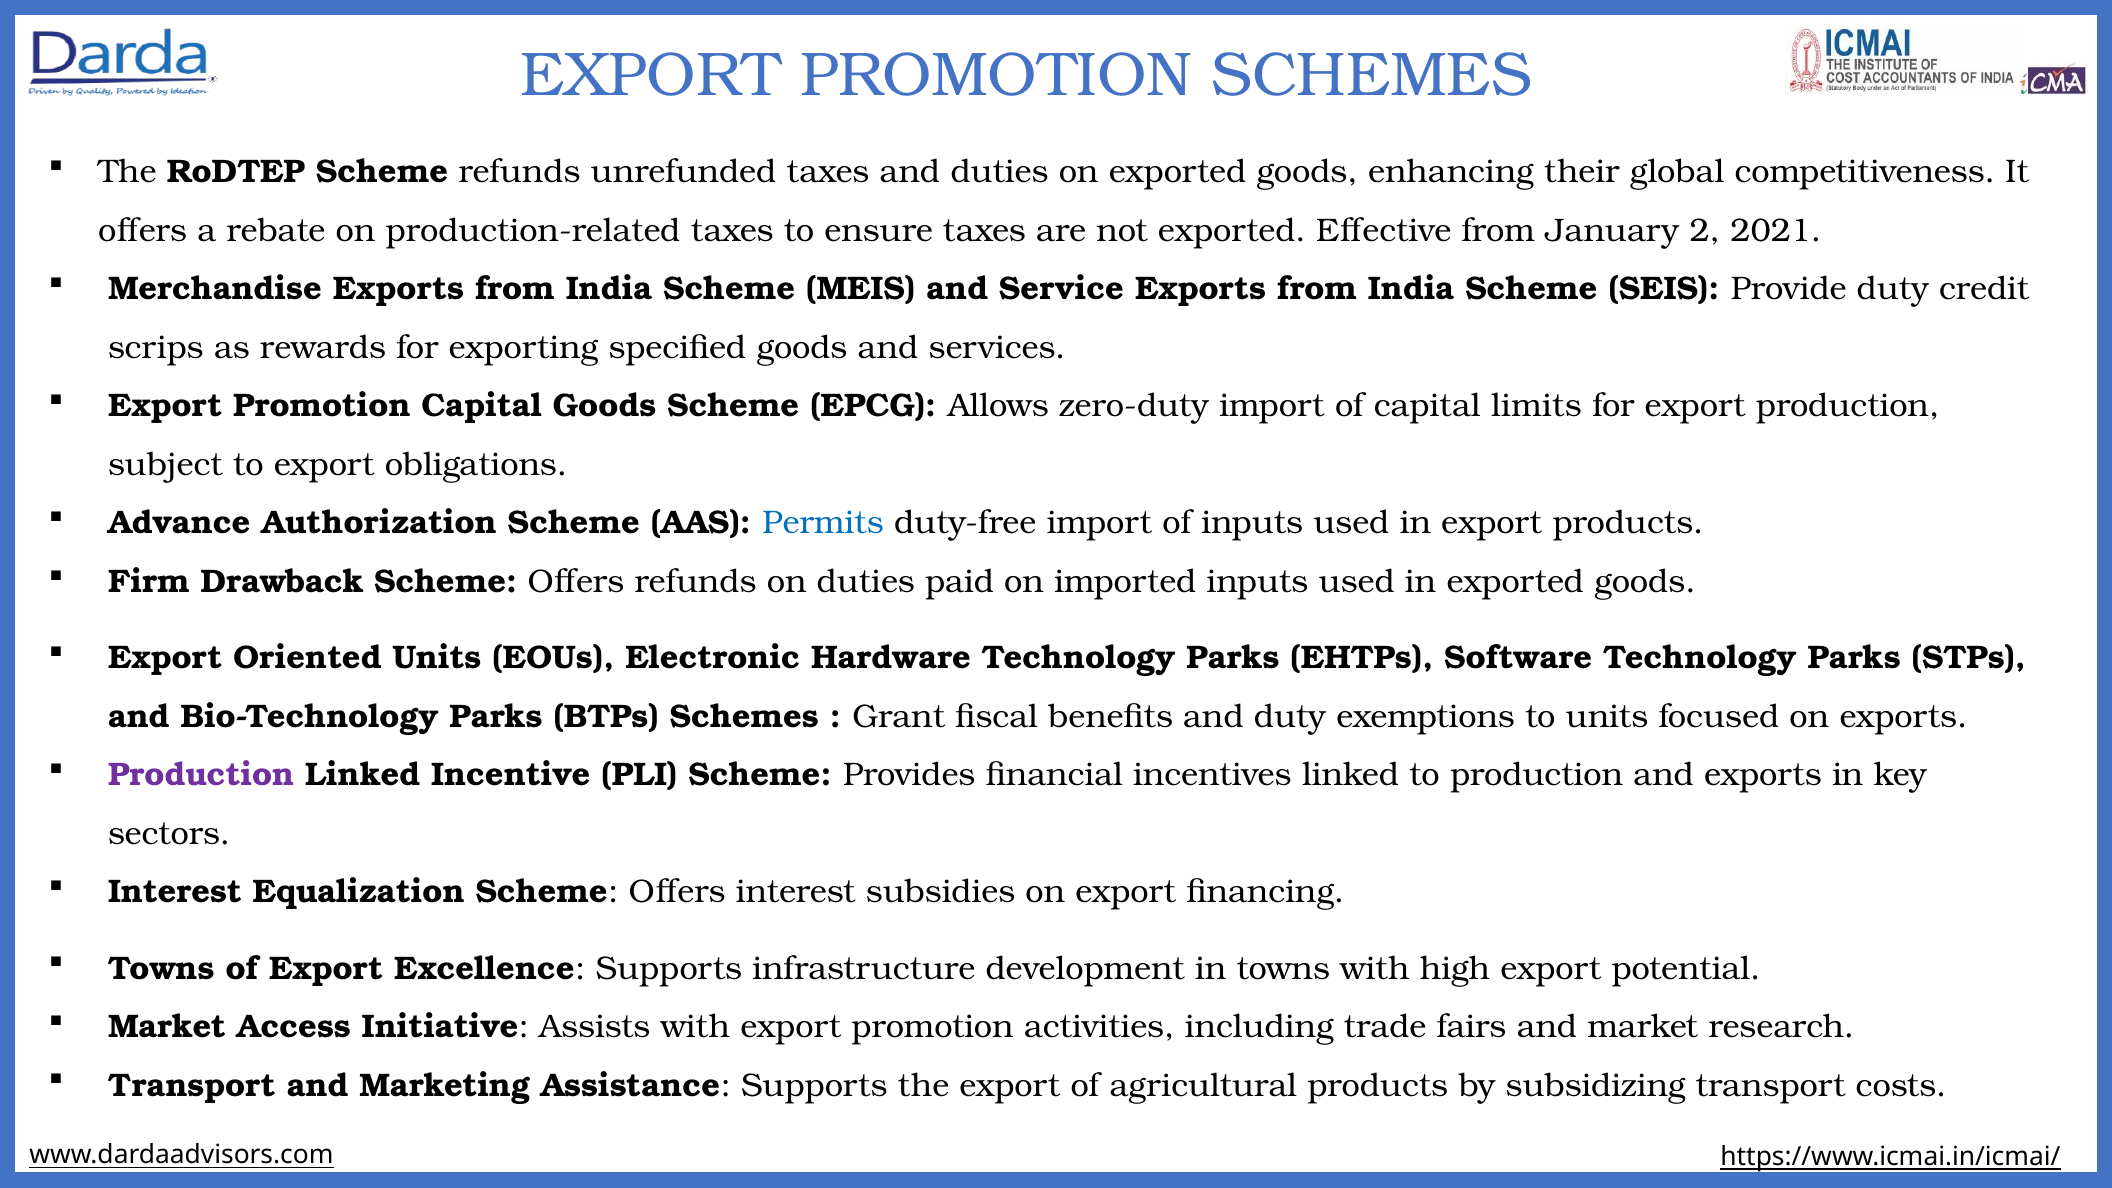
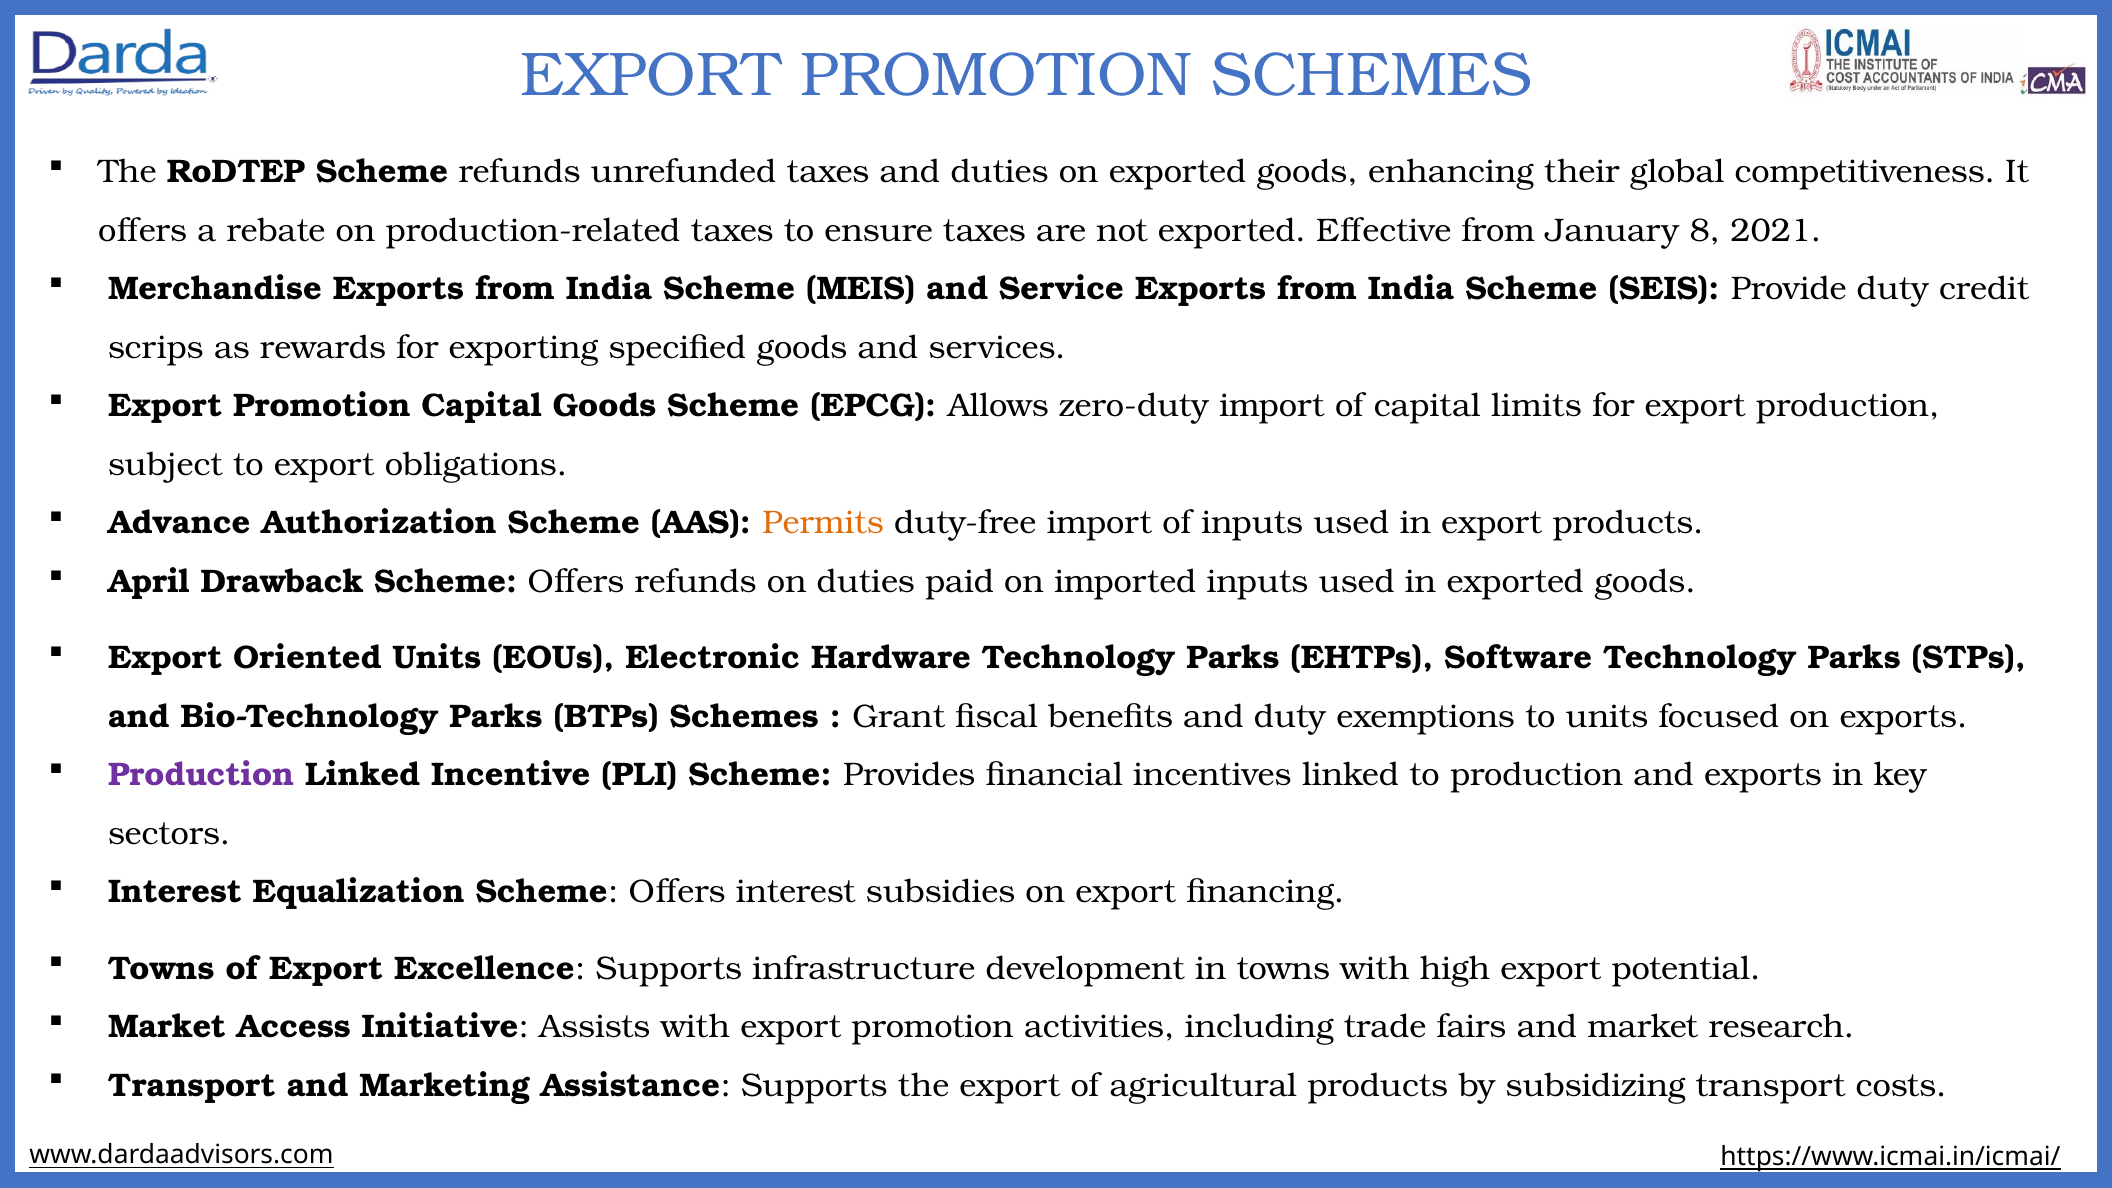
2: 2 -> 8
Permits colour: blue -> orange
Firm: Firm -> April
